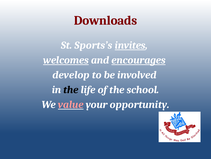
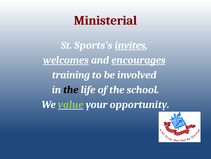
Downloads: Downloads -> Ministerial
develop: develop -> training
value colour: pink -> light green
